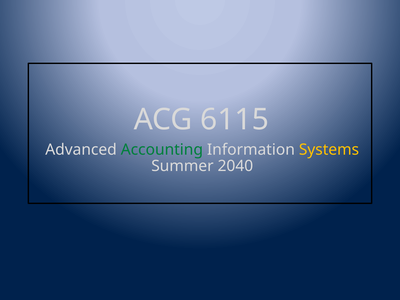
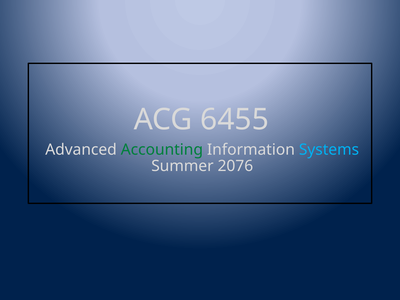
6115: 6115 -> 6455
Systems colour: yellow -> light blue
2040: 2040 -> 2076
